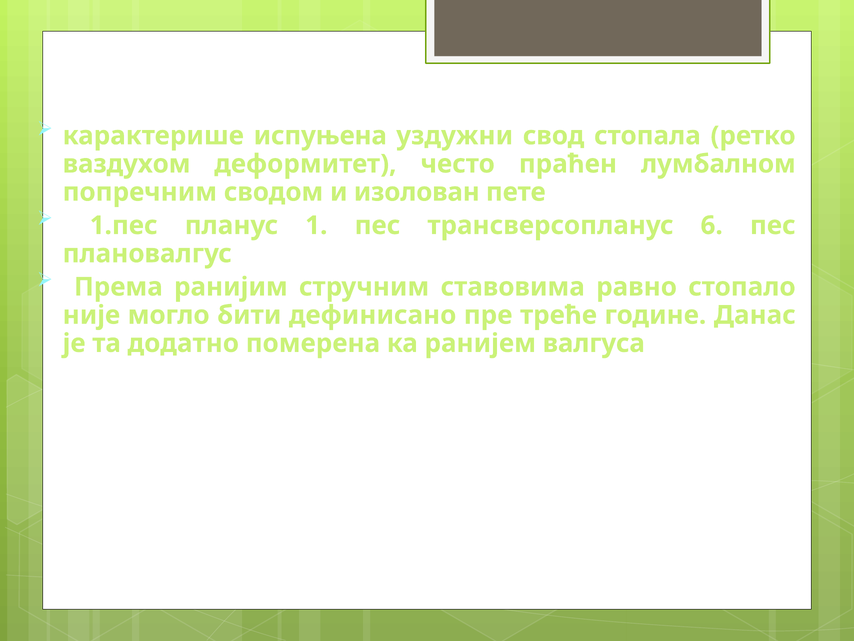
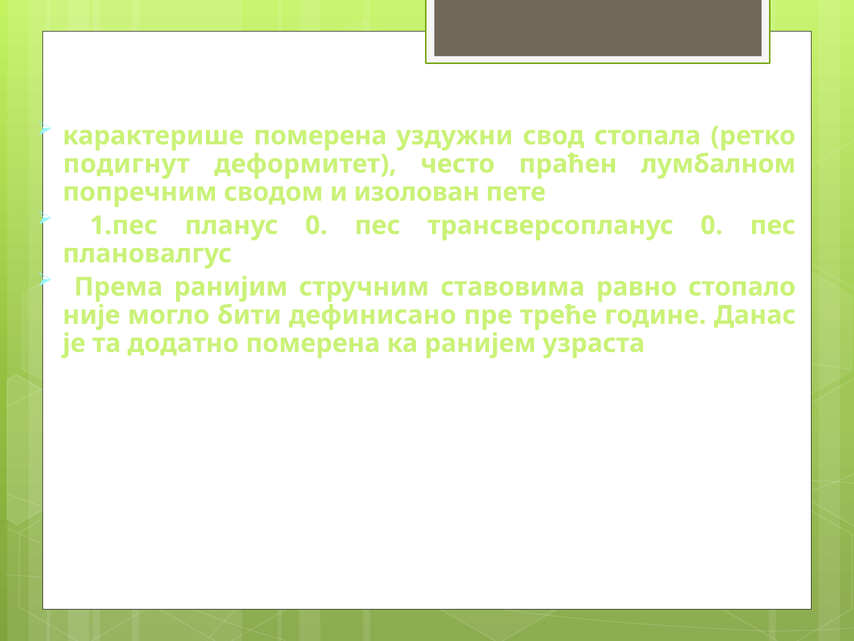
карактерише испуњена: испуњена -> померена
ваздухом: ваздухом -> подигнут
планус 1: 1 -> 0
трансверсопланус 6: 6 -> 0
валгуса: валгуса -> узраста
